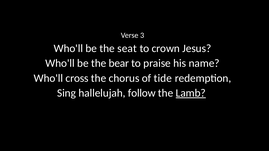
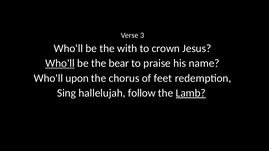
seat: seat -> with
Who'll at (60, 63) underline: none -> present
cross: cross -> upon
tide: tide -> feet
